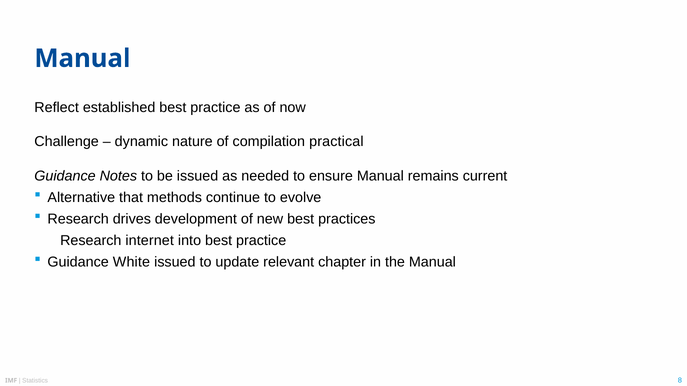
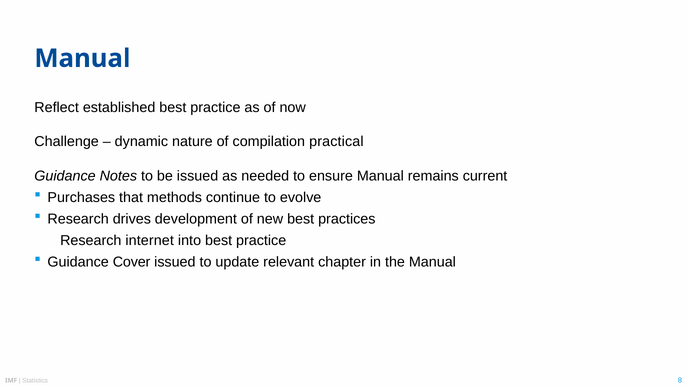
Alternative: Alternative -> Purchases
White: White -> Cover
